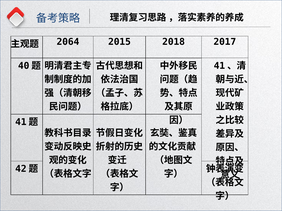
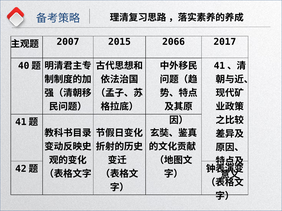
2064: 2064 -> 2007
2018: 2018 -> 2066
